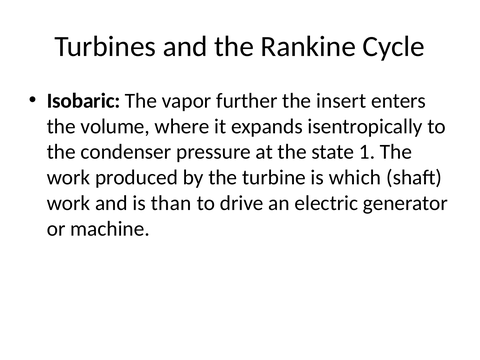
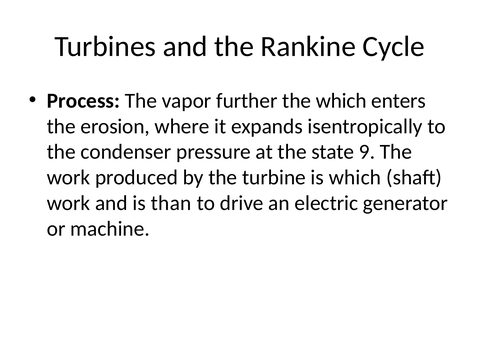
Isobaric: Isobaric -> Process
the insert: insert -> which
volume: volume -> erosion
1: 1 -> 9
